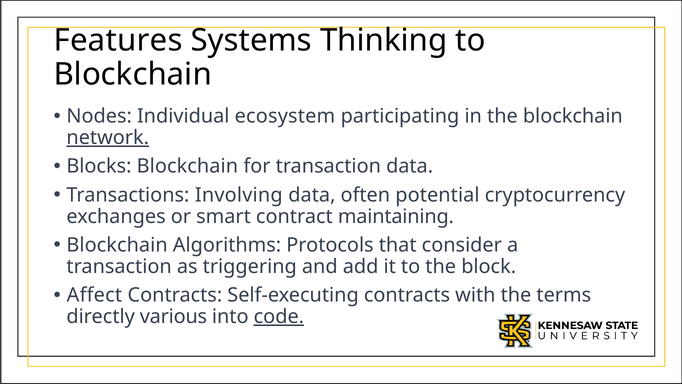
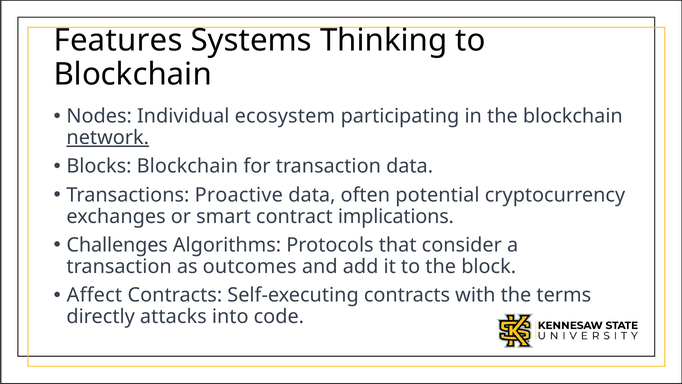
Involving: Involving -> Proactive
maintaining: maintaining -> implications
Blockchain at (117, 245): Blockchain -> Challenges
triggering: triggering -> outcomes
various: various -> attacks
code underline: present -> none
